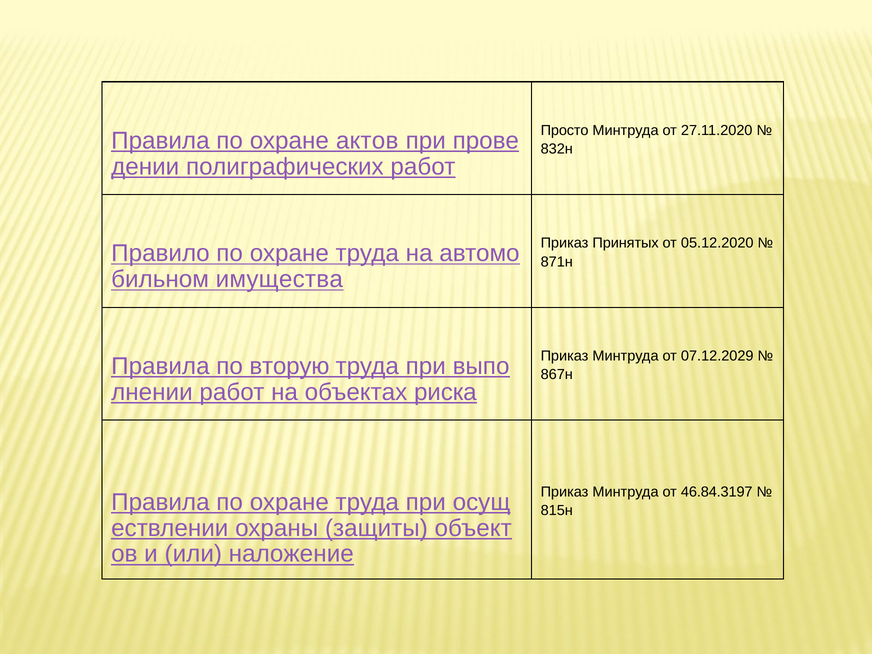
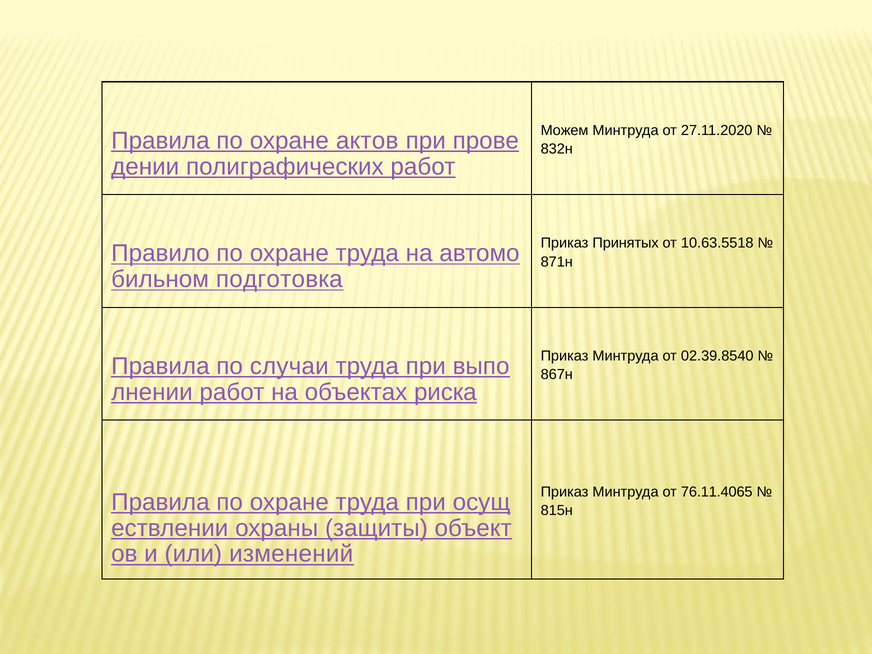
Просто: Просто -> Можем
05.12.2020: 05.12.2020 -> 10.63.5518
имущества: имущества -> подготовка
07.12.2029: 07.12.2029 -> 02.39.8540
вторую: вторую -> случаи
46.84.3197: 46.84.3197 -> 76.11.4065
наложение: наложение -> изменений
